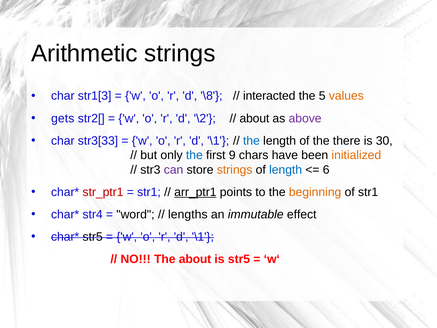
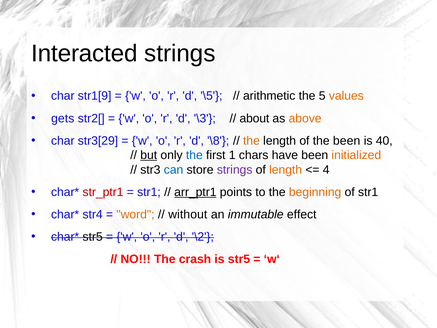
Arithmetic: Arithmetic -> Interacted
str1[3: str1[3 -> str1[9
\8: \8 -> \5
interacted: interacted -> arithmetic
\2: \2 -> \3
above colour: purple -> orange
str3[33: str3[33 -> str3[29
\1 at (218, 141): \1 -> \8
the at (251, 141) colour: blue -> orange
the there: there -> been
30: 30 -> 40
but underline: none -> present
9: 9 -> 1
can colour: purple -> blue
strings at (235, 170) colour: orange -> purple
length at (286, 170) colour: blue -> orange
6: 6 -> 4
word colour: black -> orange
lengths: lengths -> without
\1 at (203, 237): \1 -> \2
The about: about -> crash
